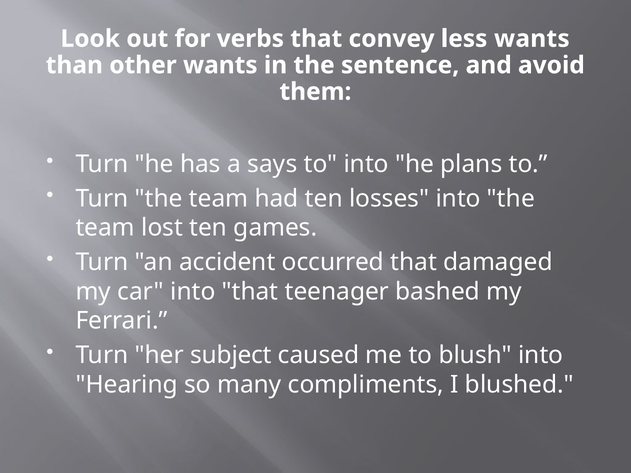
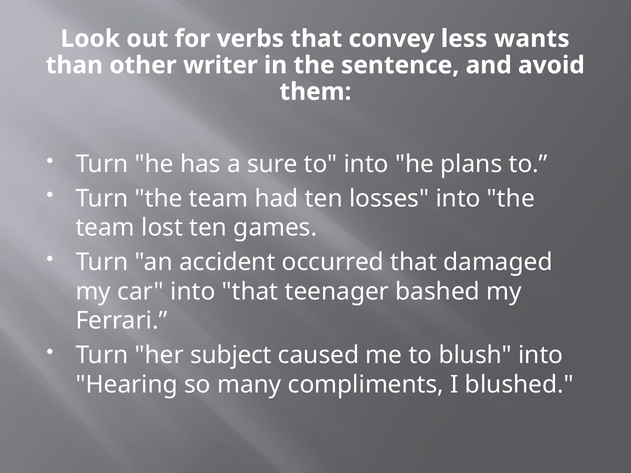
other wants: wants -> writer
says: says -> sure
